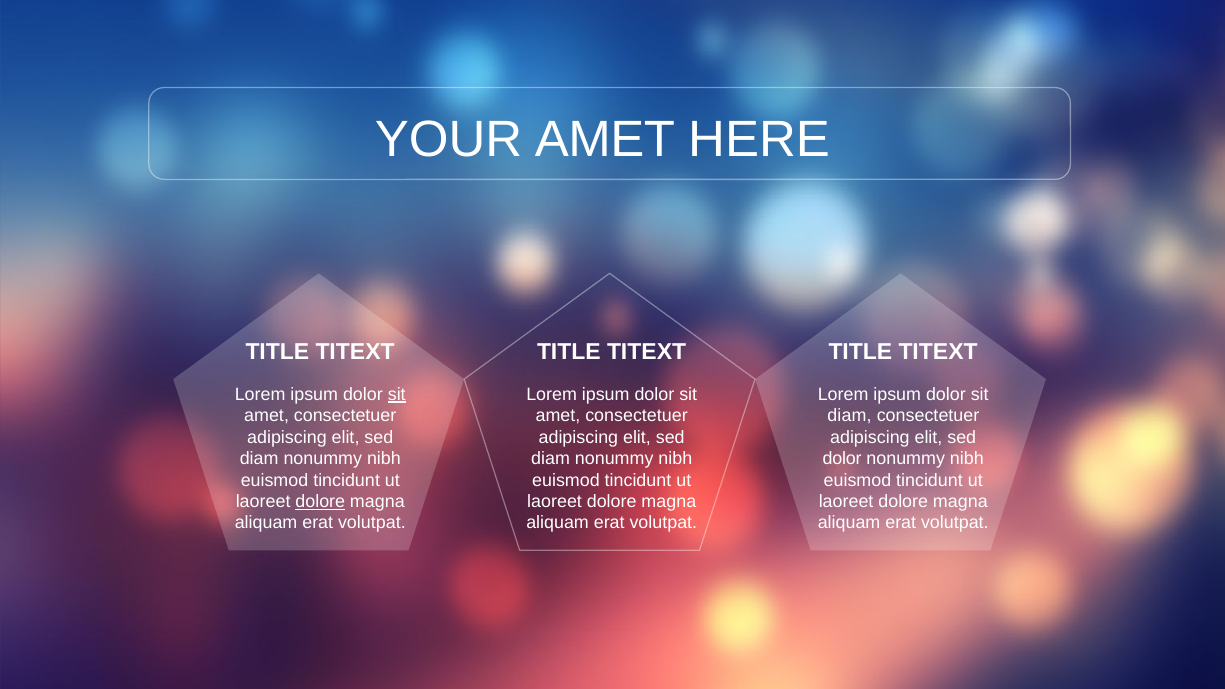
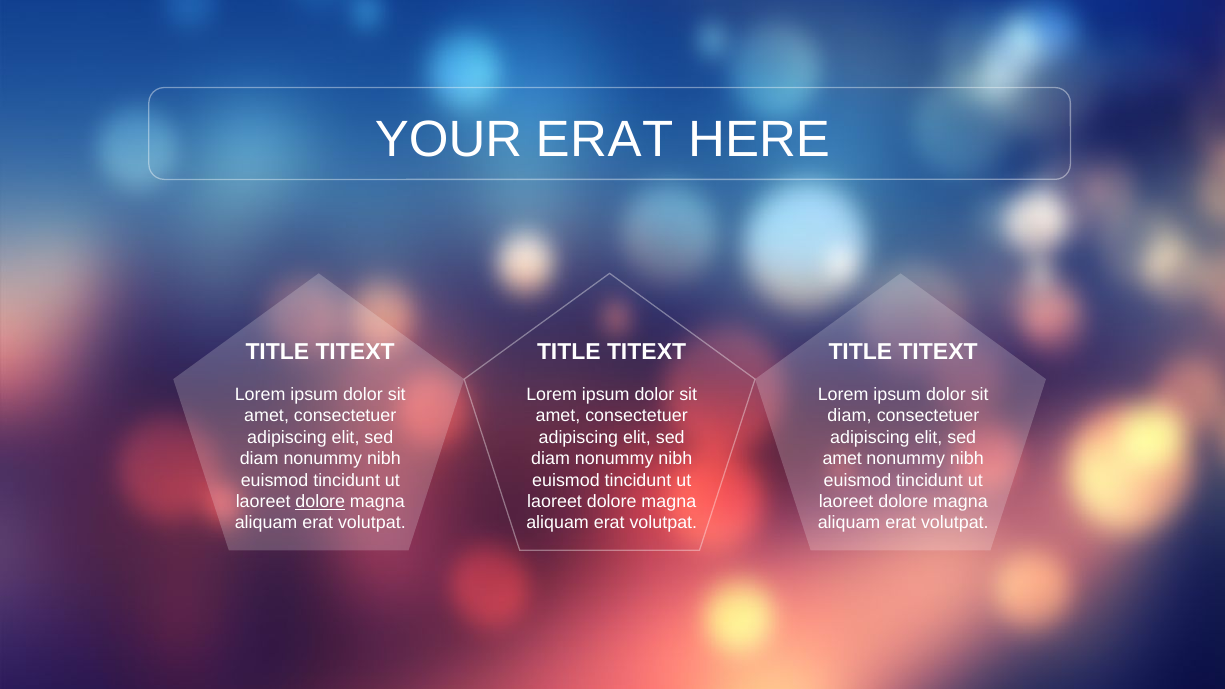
YOUR AMET: AMET -> ERAT
sit at (397, 394) underline: present -> none
dolor at (842, 459): dolor -> amet
